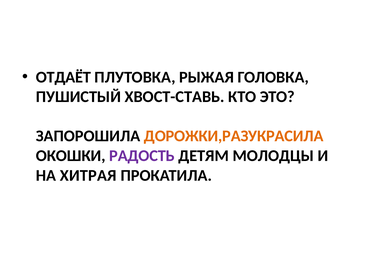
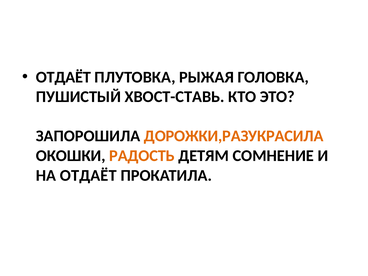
РАДОСТЬ colour: purple -> orange
МОЛОДЦЫ: МОЛОДЦЫ -> СОМНЕНИЕ
НА ХИТРАЯ: ХИТРАЯ -> ОТДАЁТ
